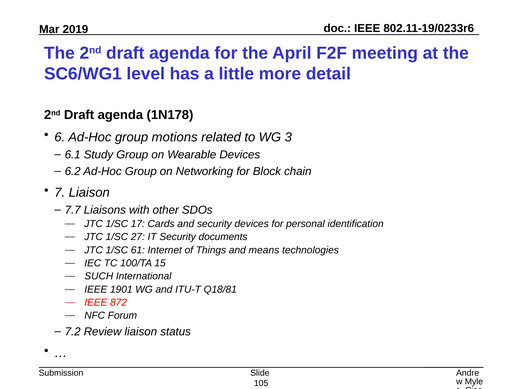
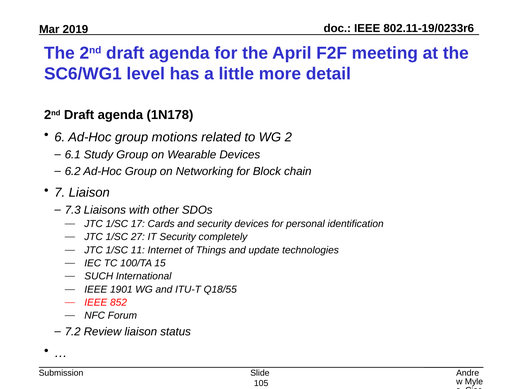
3: 3 -> 2
7.7: 7.7 -> 7.3
documents: documents -> completely
61: 61 -> 11
means: means -> update
Q18/81: Q18/81 -> Q18/55
872: 872 -> 852
